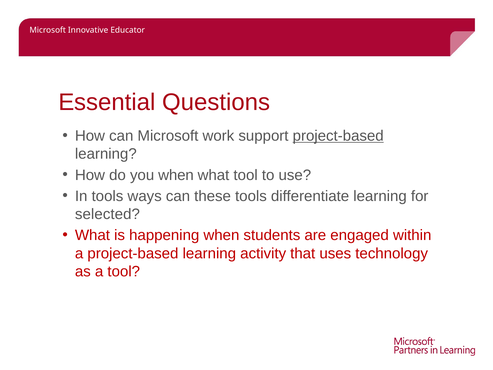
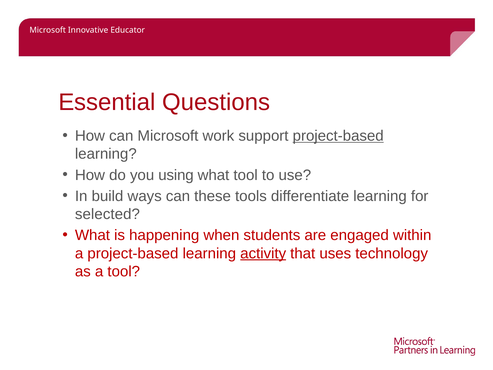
you when: when -> using
In tools: tools -> build
activity underline: none -> present
